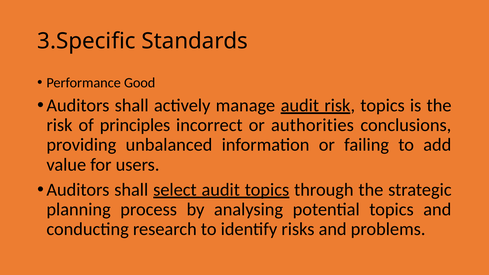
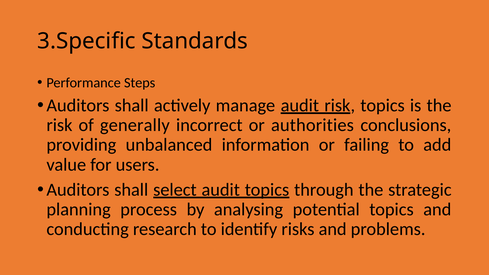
Good: Good -> Steps
principles: principles -> generally
